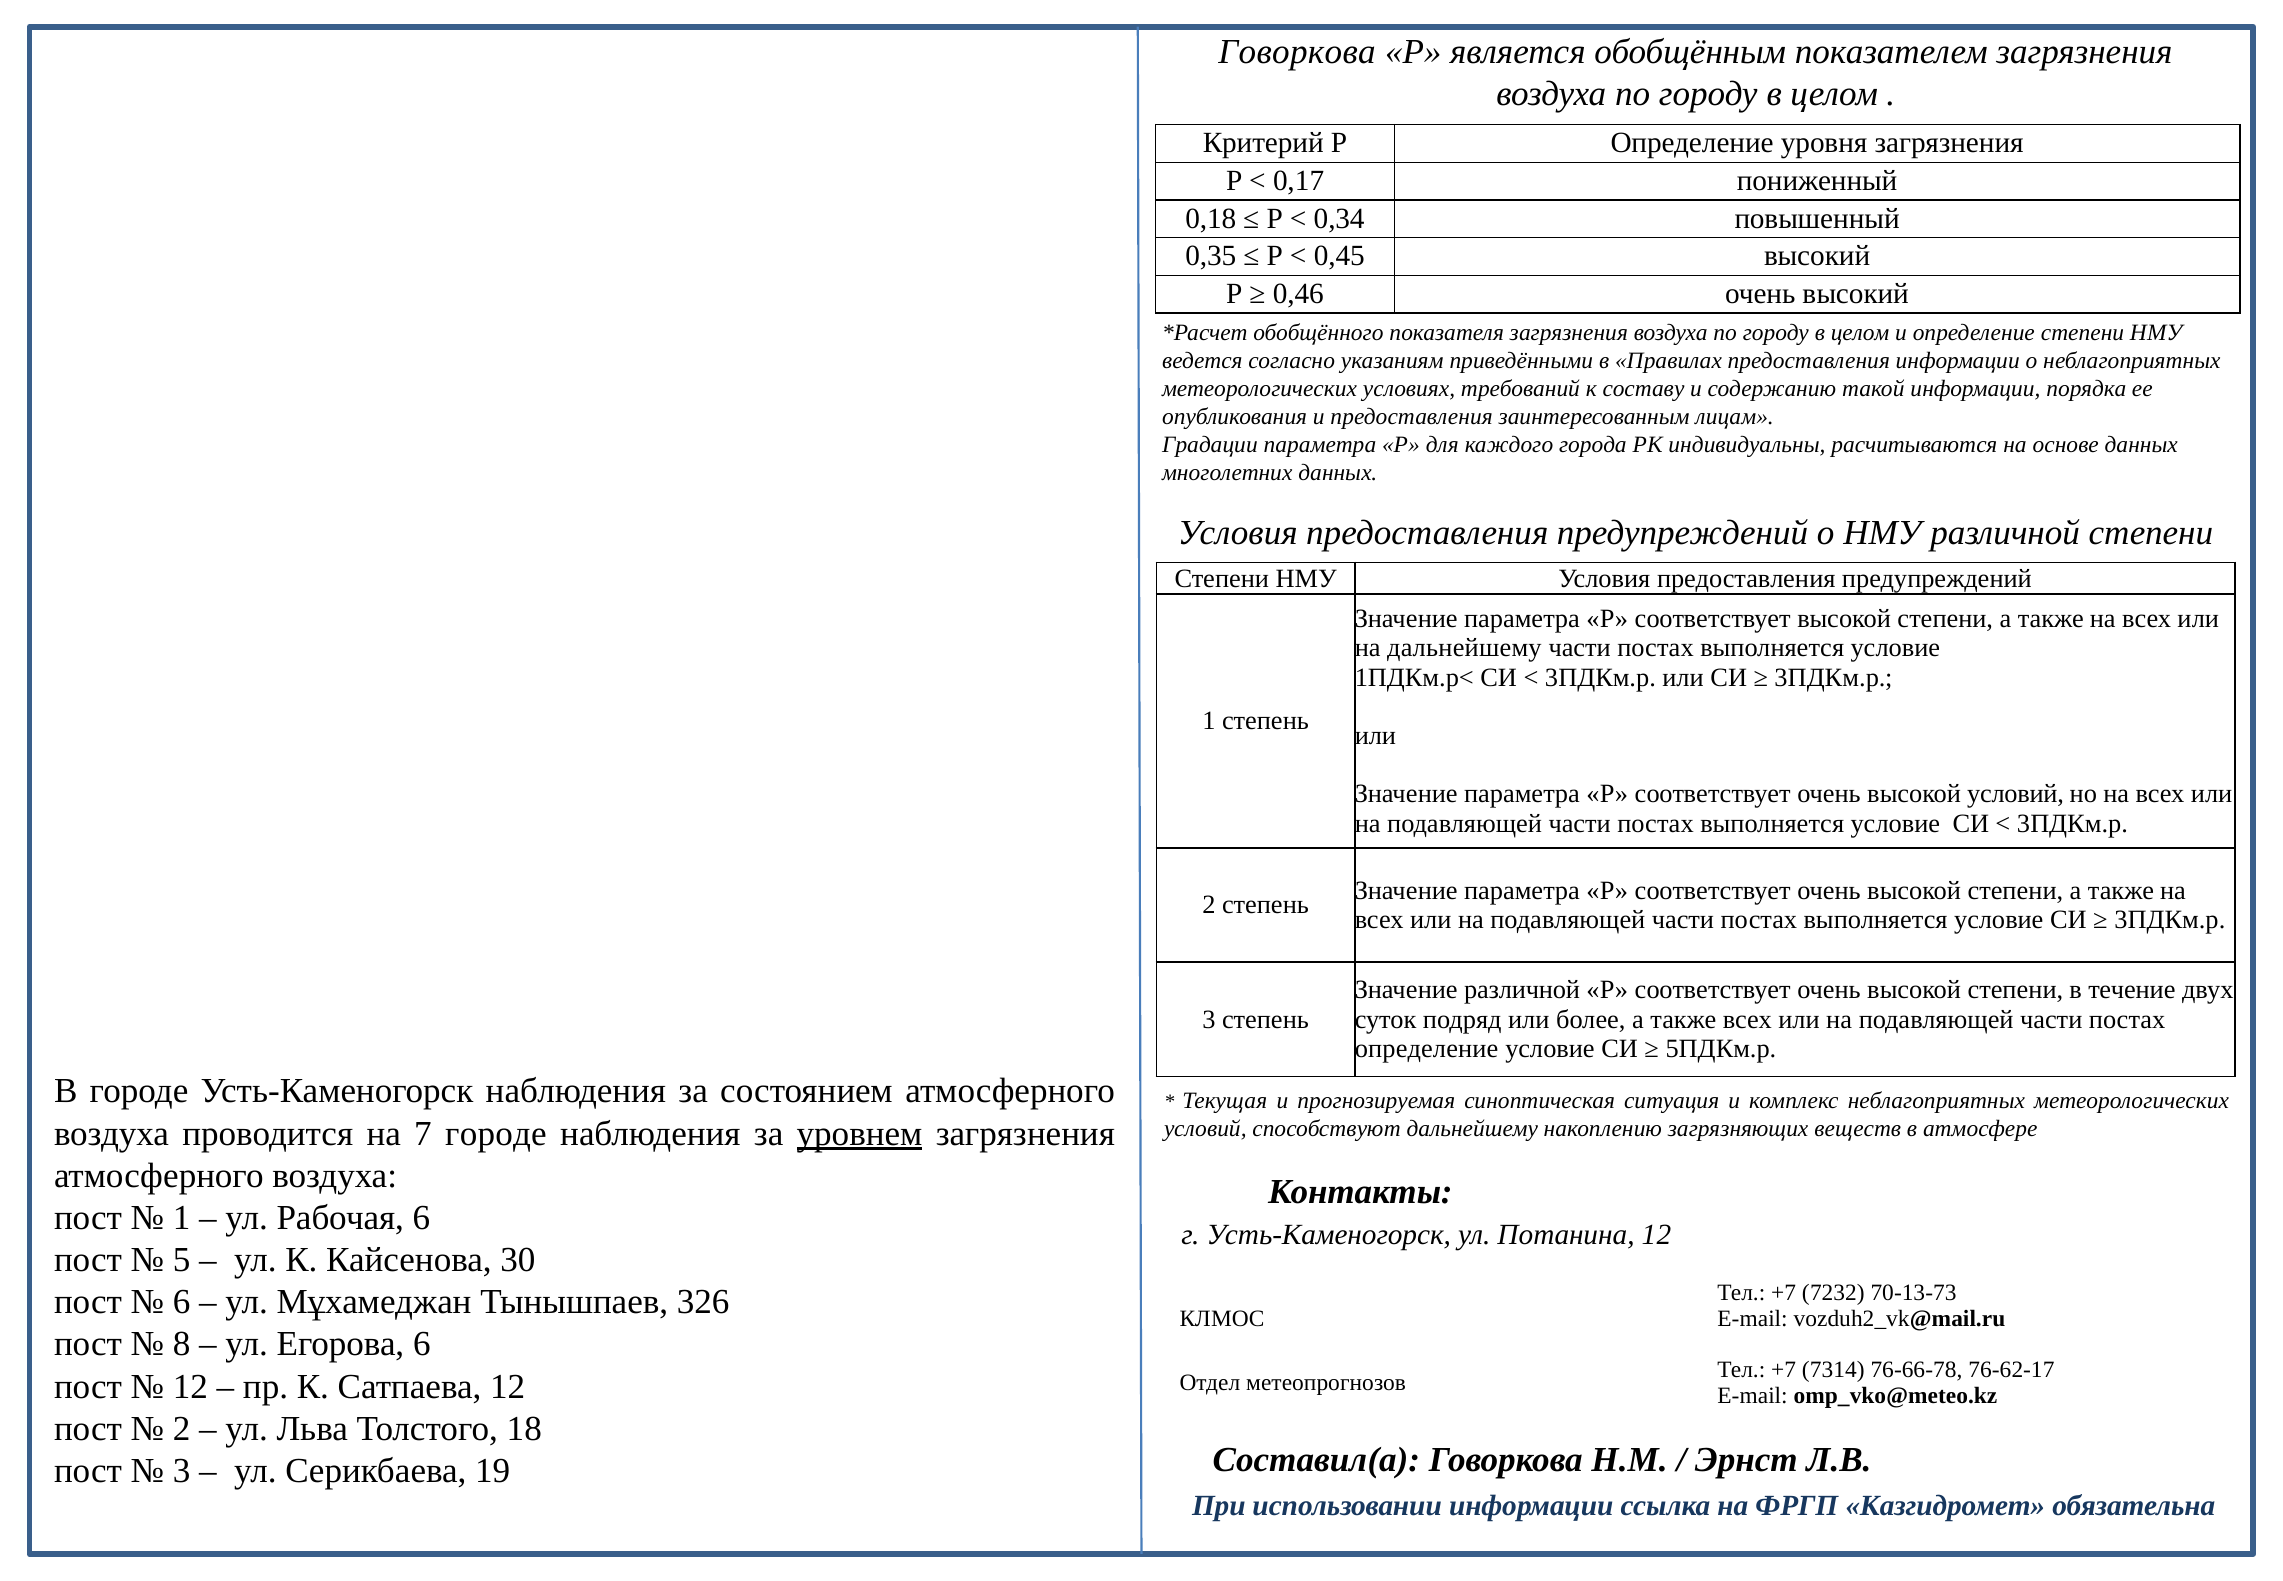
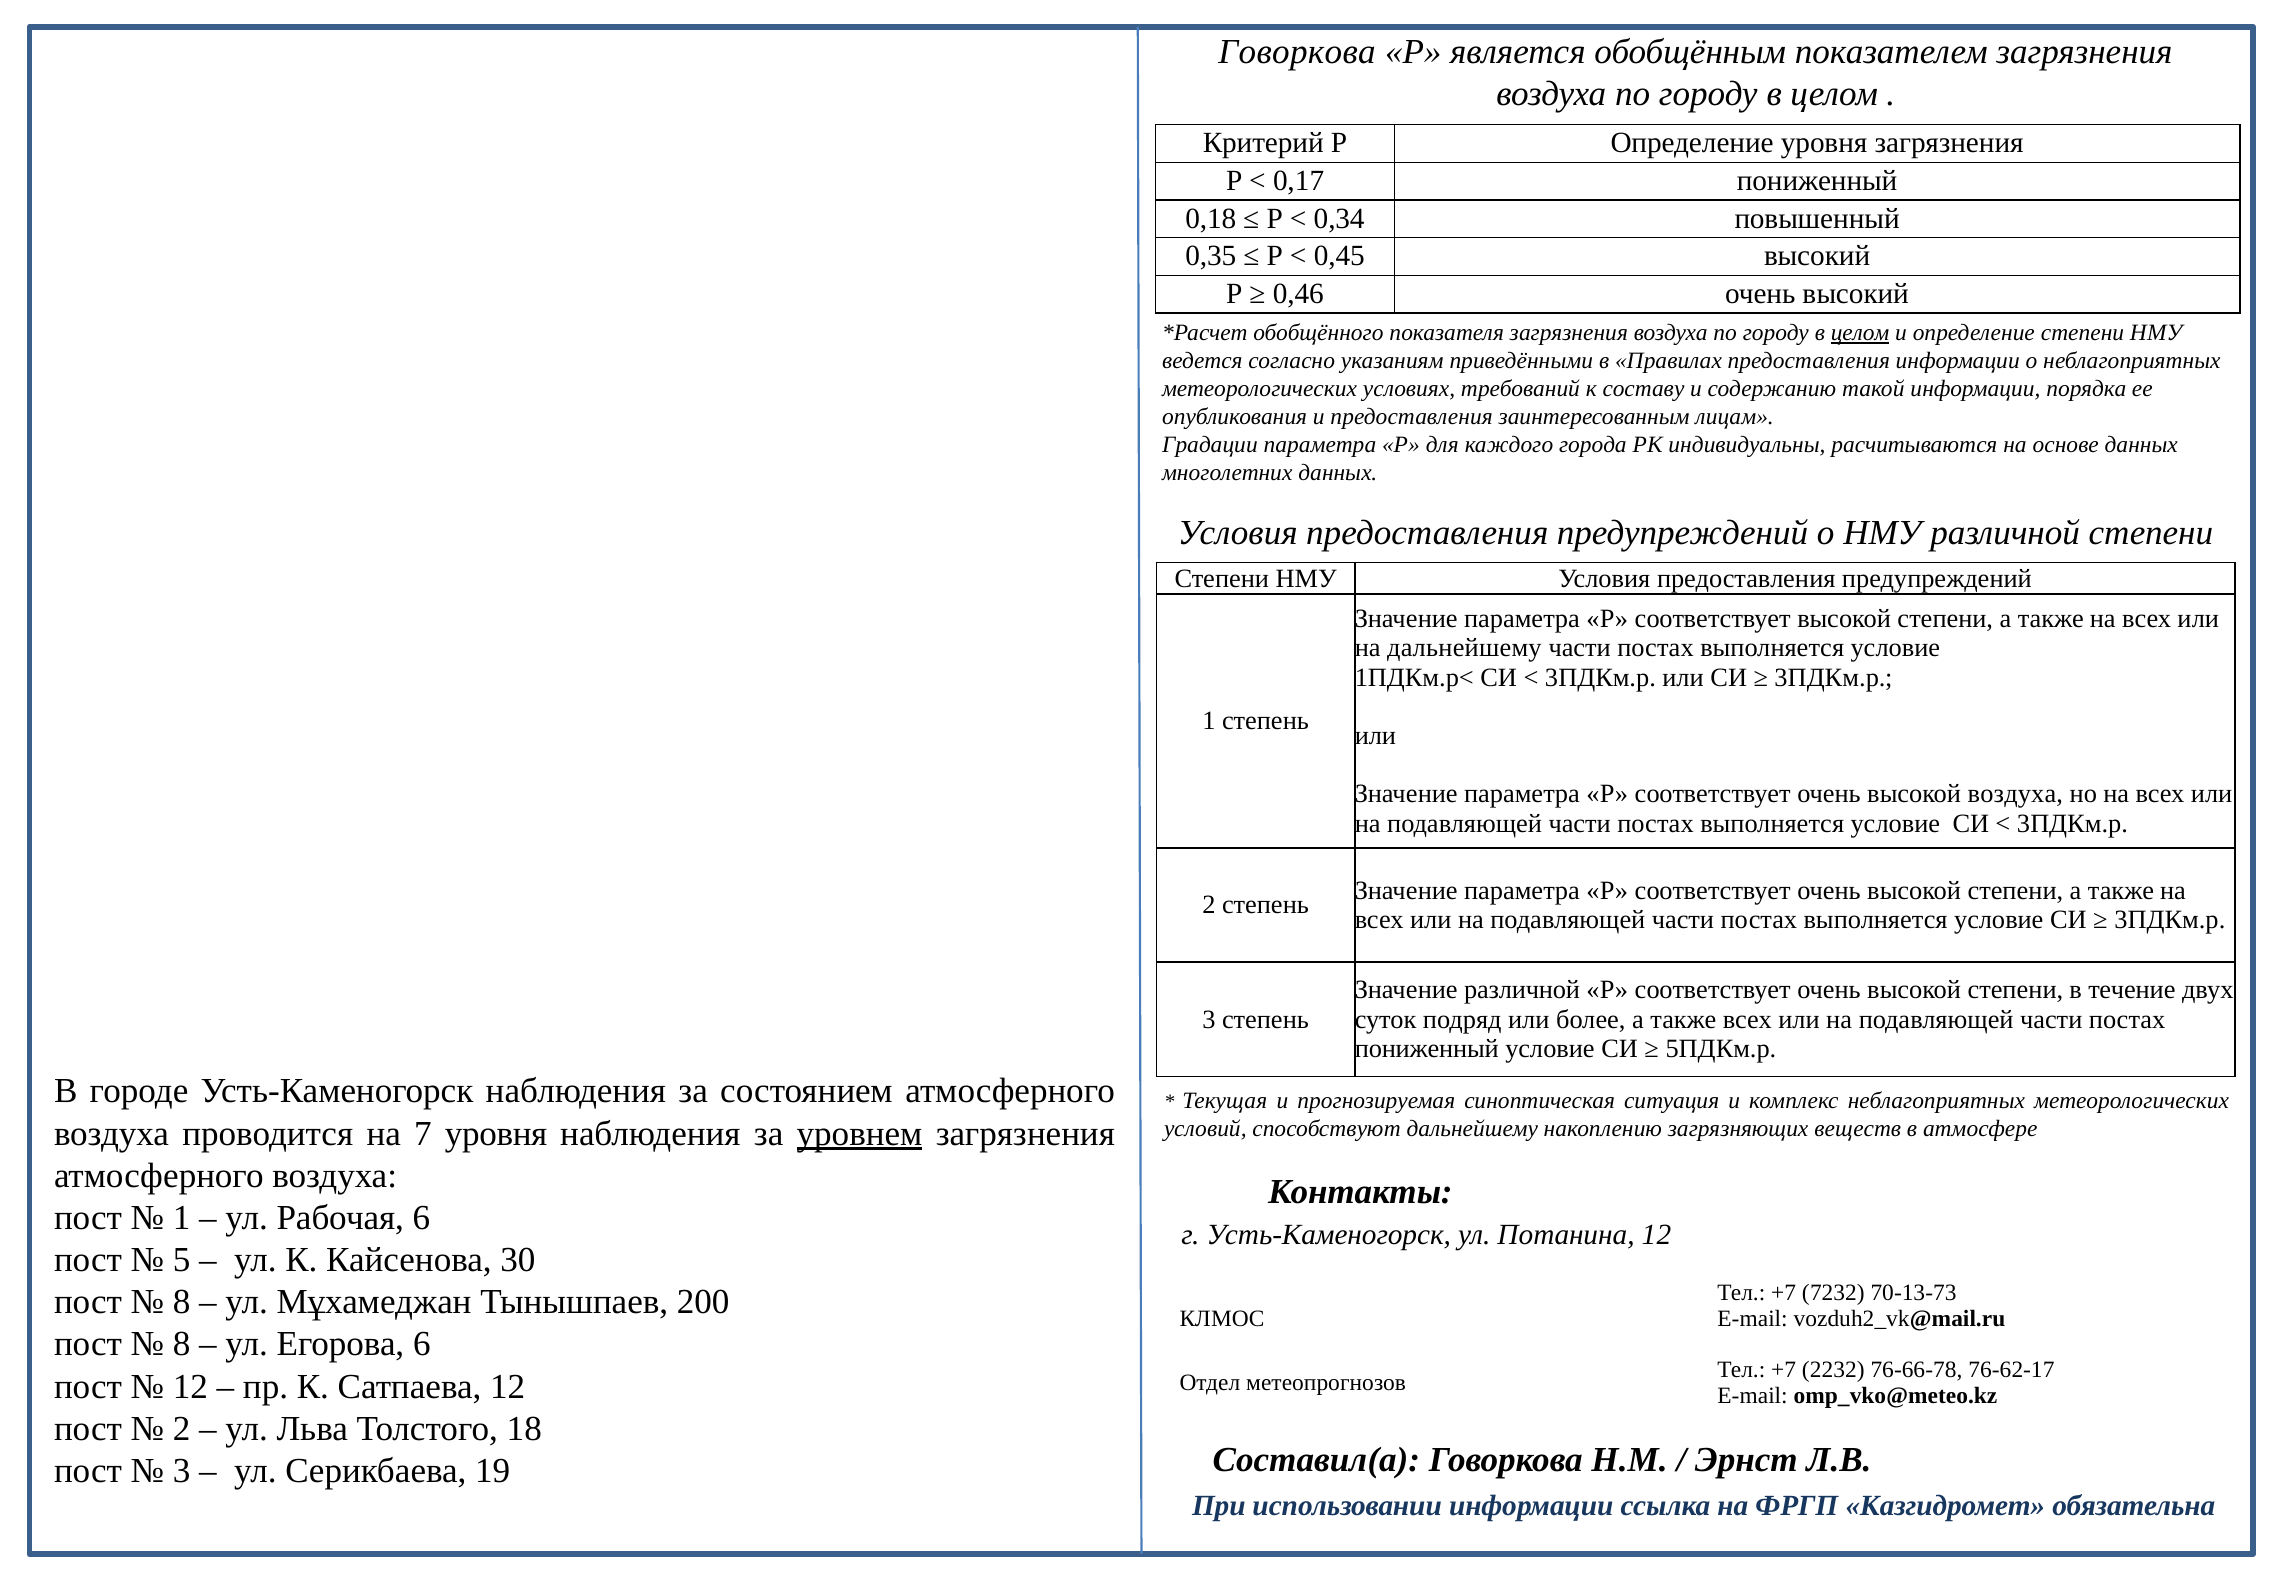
целом at (1860, 333) underline: none -> present
высокой условий: условий -> воздуха
определение at (1427, 1048): определение -> пониженный
7 городе: городе -> уровня
6 at (182, 1302): 6 -> 8
326: 326 -> 200
7314: 7314 -> 2232
